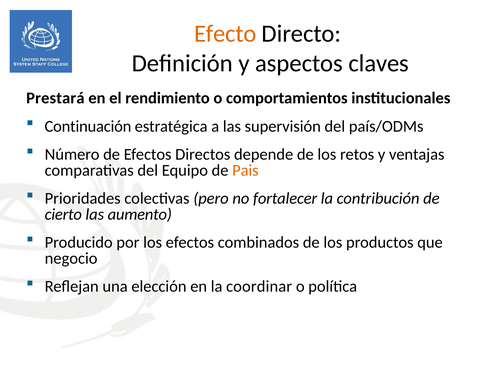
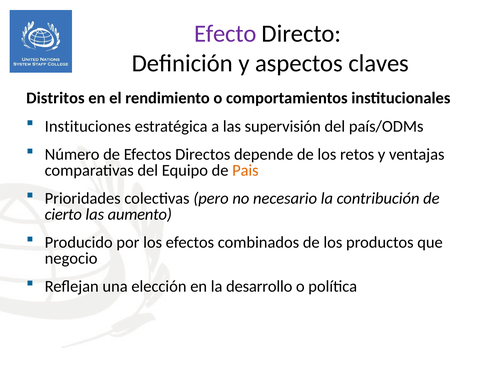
Efecto colour: orange -> purple
Prestará: Prestará -> Distritos
Continuación: Continuación -> Instituciones
fortalecer: fortalecer -> necesario
coordinar: coordinar -> desarrollo
